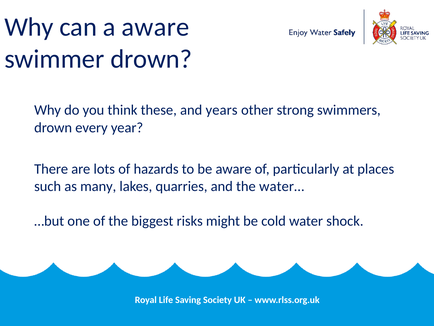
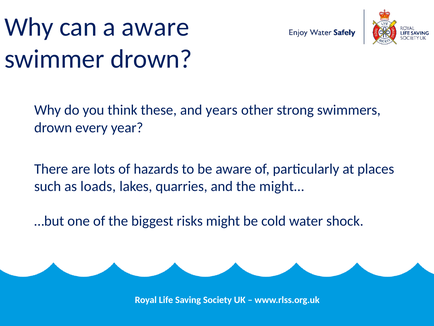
many: many -> loads
water…: water… -> might…
